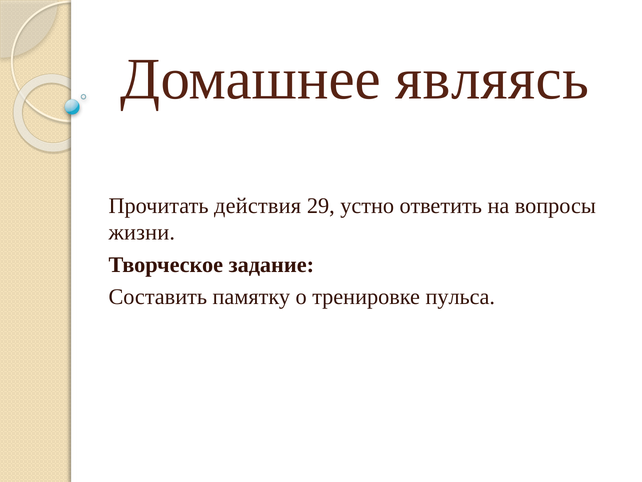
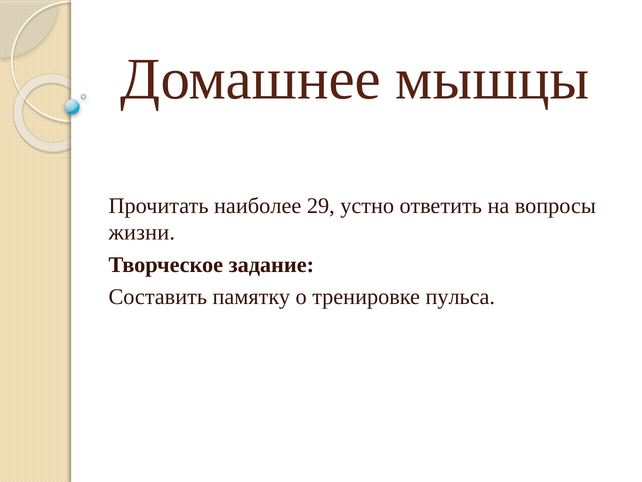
являясь: являясь -> мышцы
действия: действия -> наиболее
